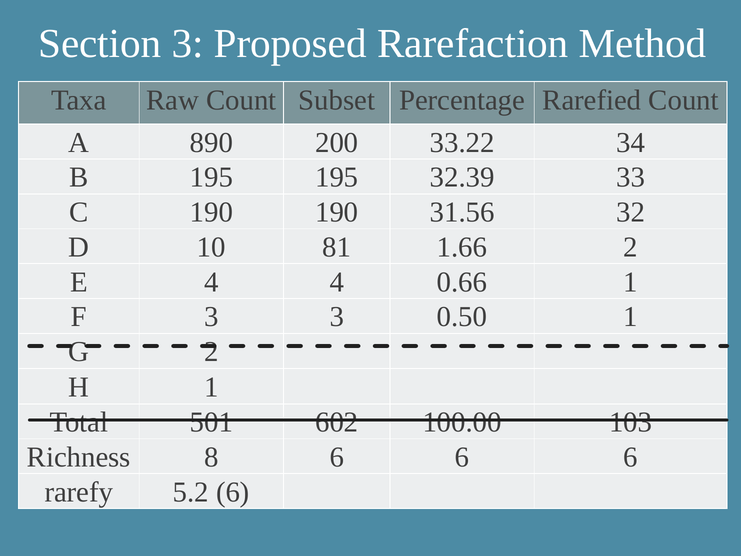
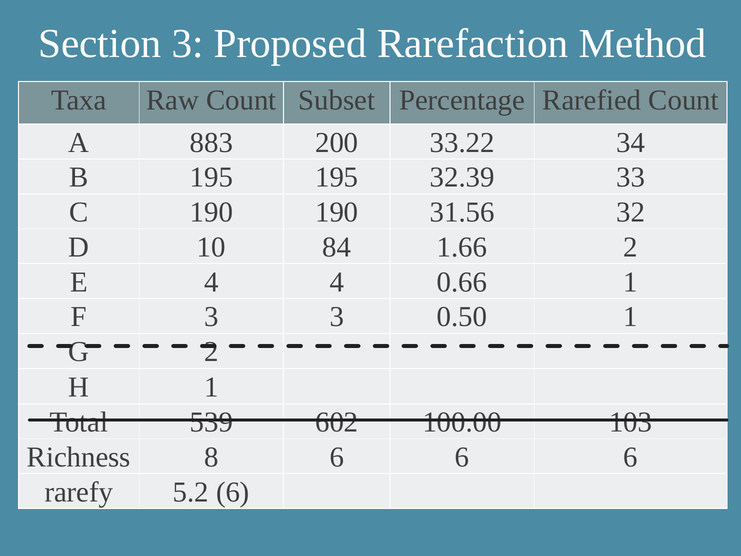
890: 890 -> 883
81: 81 -> 84
501: 501 -> 539
